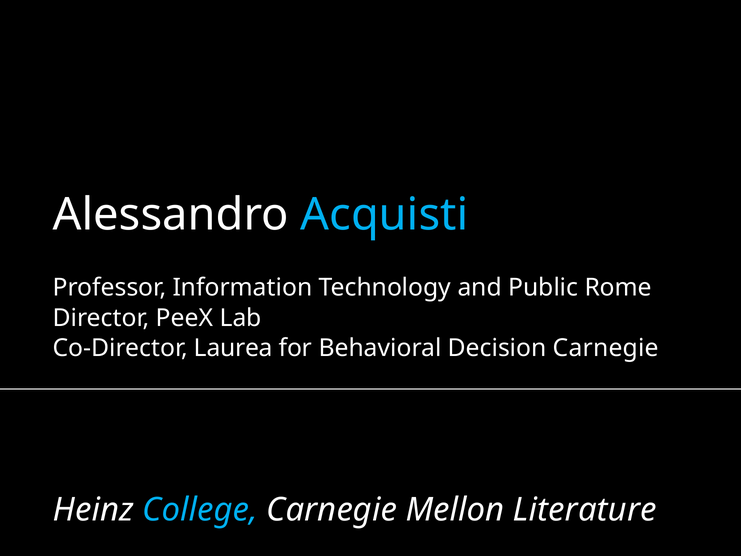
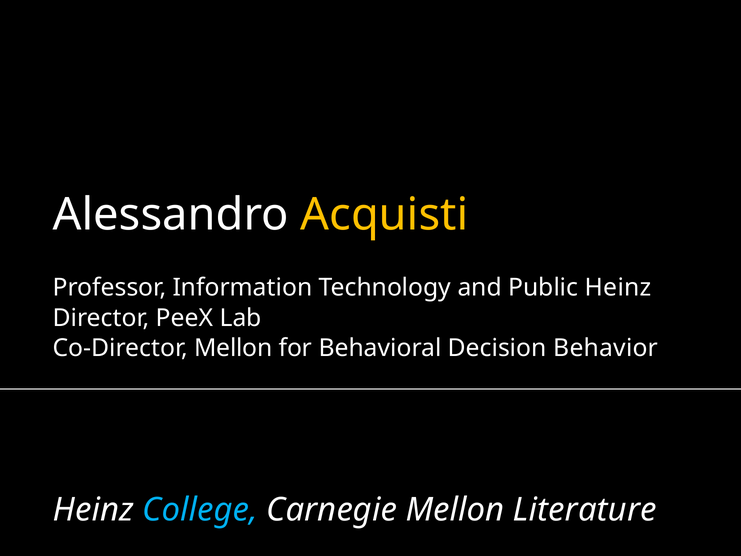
Acquisti colour: light blue -> yellow
Public Rome: Rome -> Heinz
Co-Director Laurea: Laurea -> Mellon
Decision Carnegie: Carnegie -> Behavior
